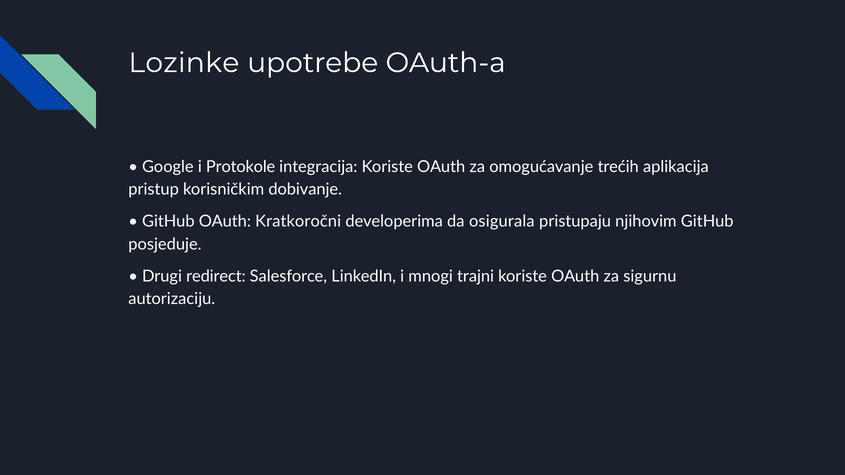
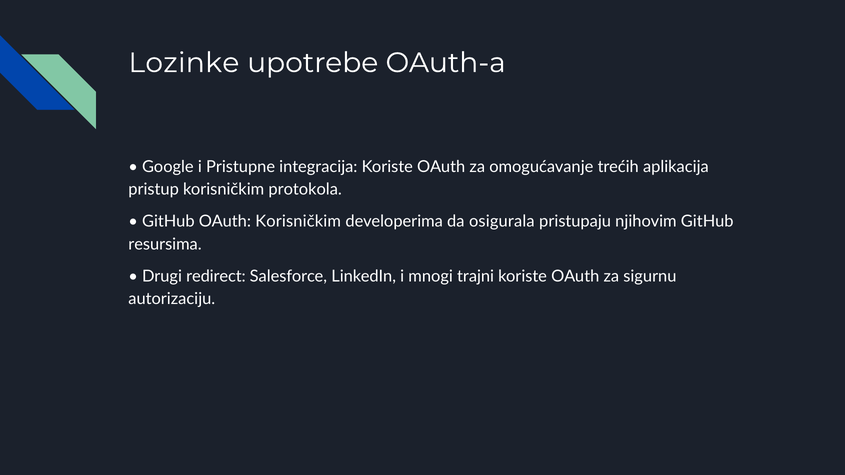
Protokole: Protokole -> Pristupne
dobivanje: dobivanje -> protokola
OAuth Kratkoročni: Kratkoročni -> Korisničkim
posjeduje: posjeduje -> resursima
